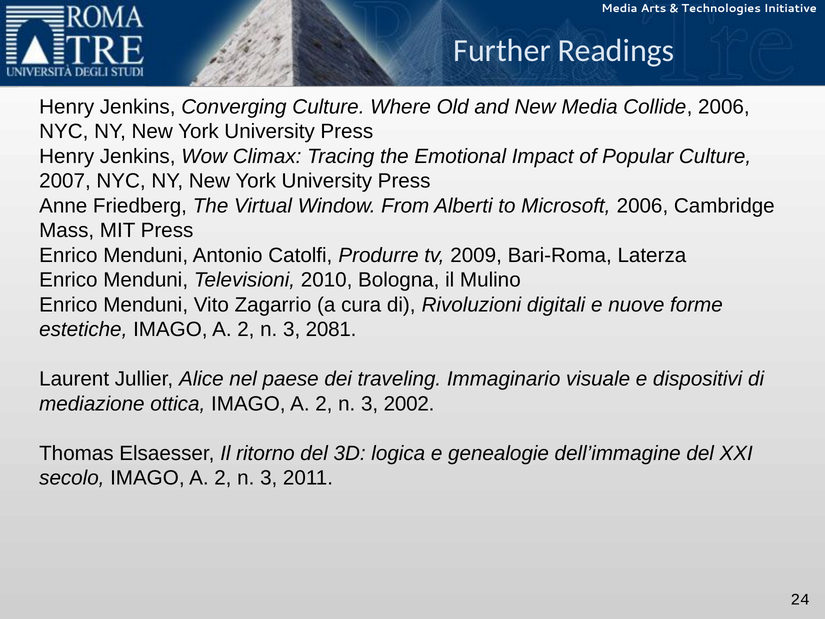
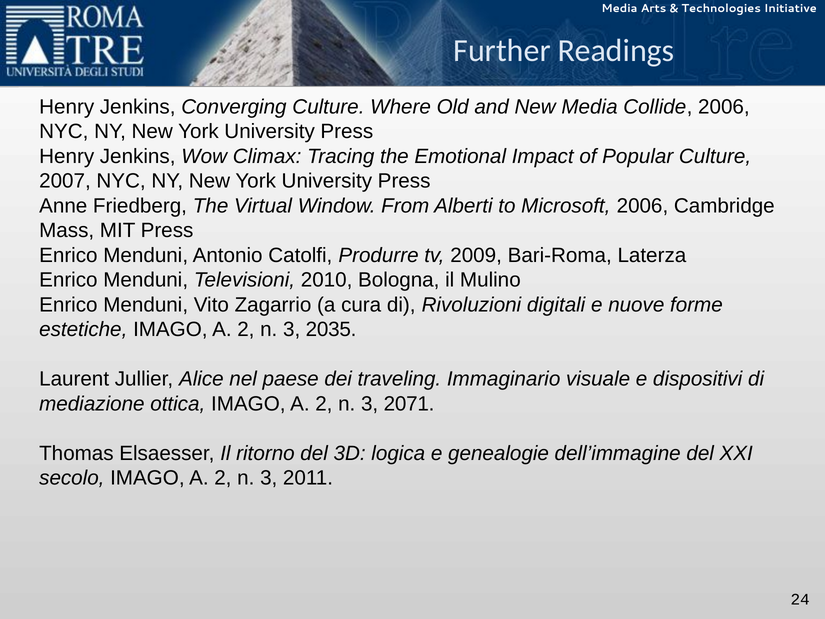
2081: 2081 -> 2035
2002: 2002 -> 2071
